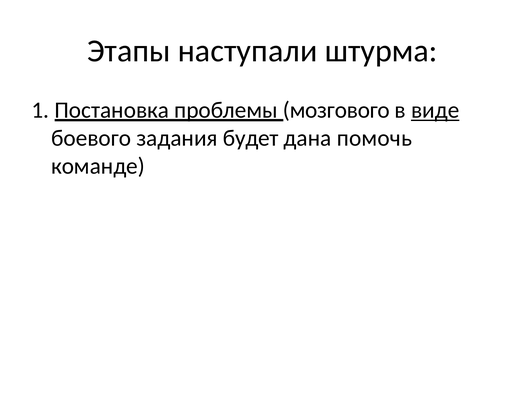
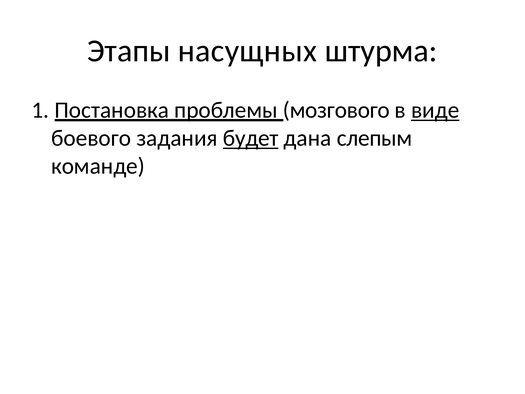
наступали: наступали -> насущных
будет underline: none -> present
помочь: помочь -> слепым
